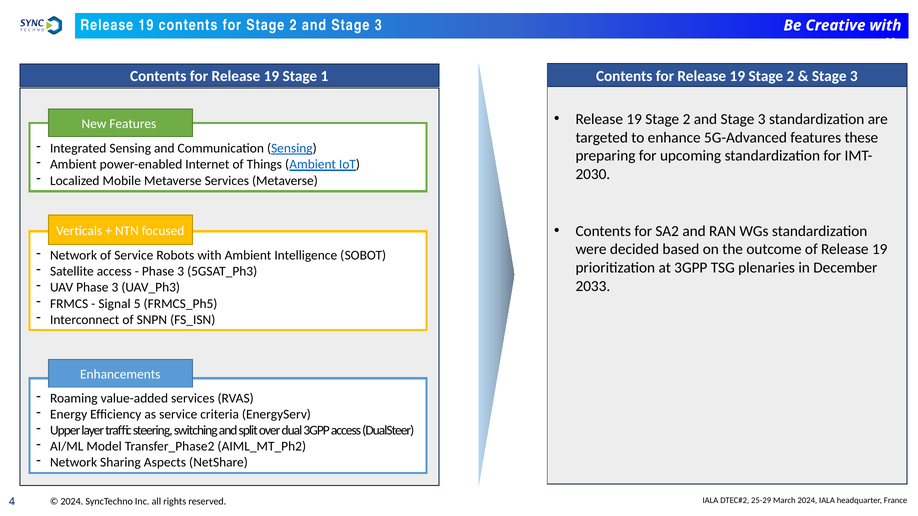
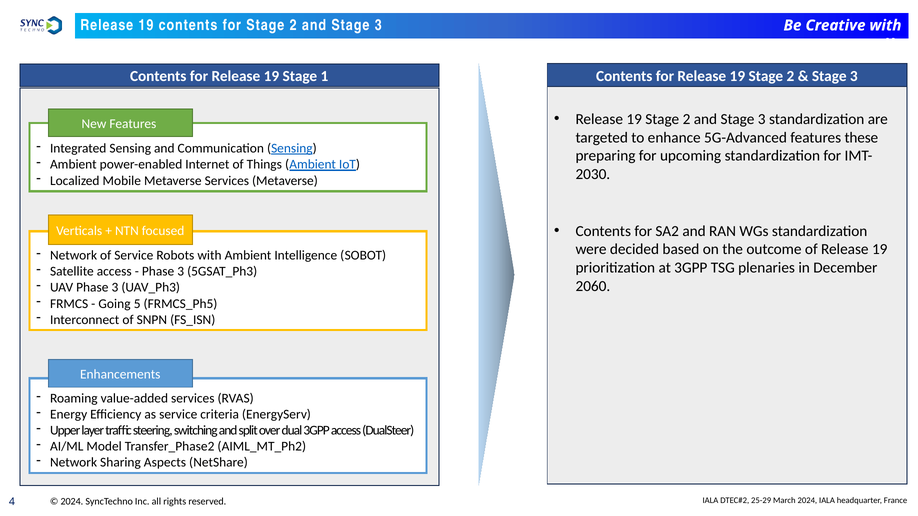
2033: 2033 -> 2060
Signal: Signal -> Going
